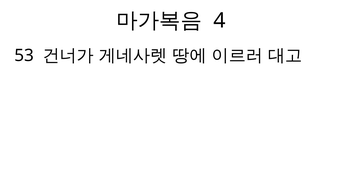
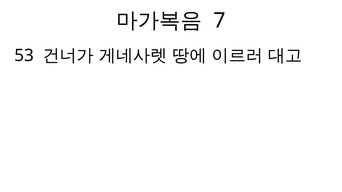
4: 4 -> 7
